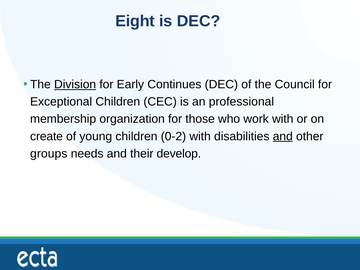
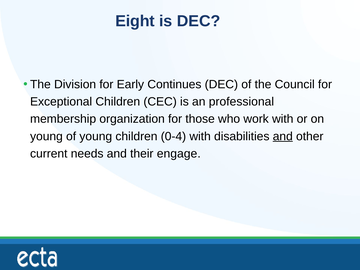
Division underline: present -> none
create at (47, 136): create -> young
0-2: 0-2 -> 0-4
groups: groups -> current
develop: develop -> engage
